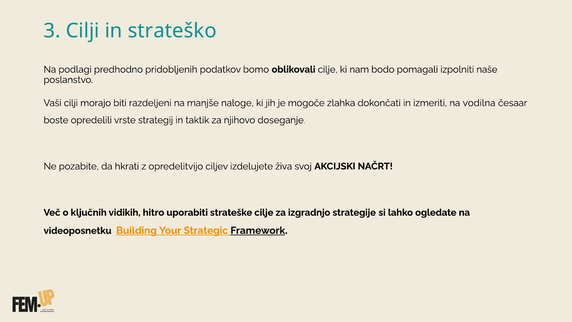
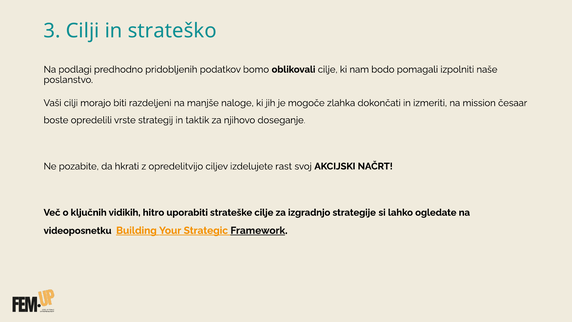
vodilna: vodilna -> mission
živa: živa -> rast
